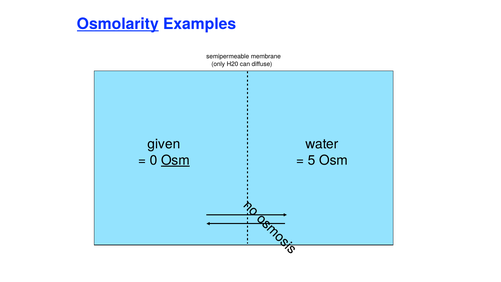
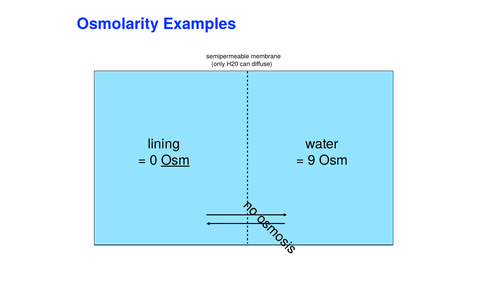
Osmolarity underline: present -> none
given: given -> lining
5: 5 -> 9
